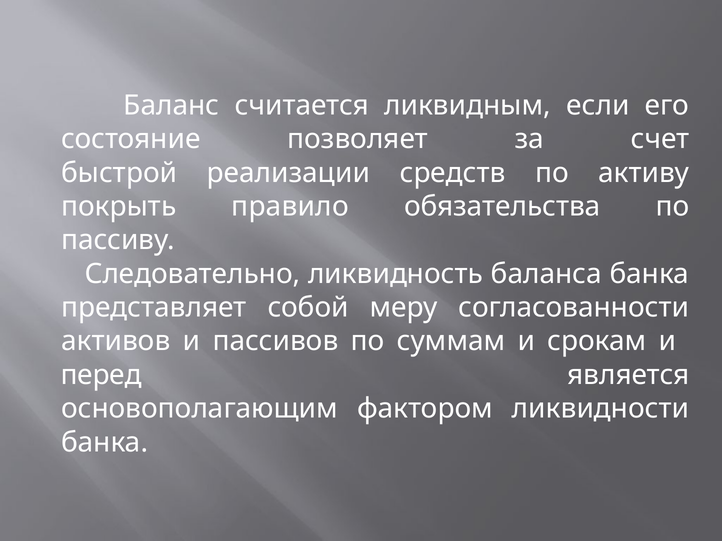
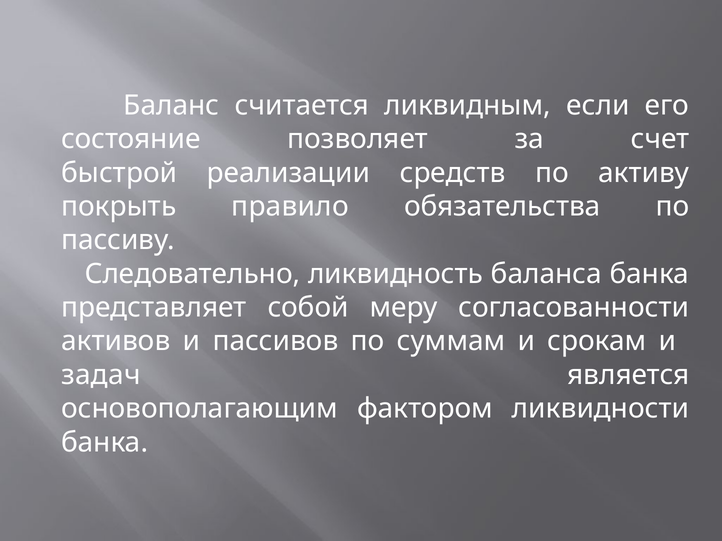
перед: перед -> задач
